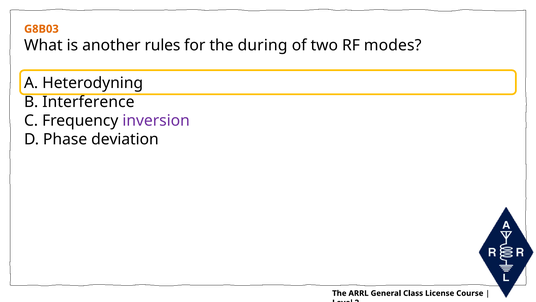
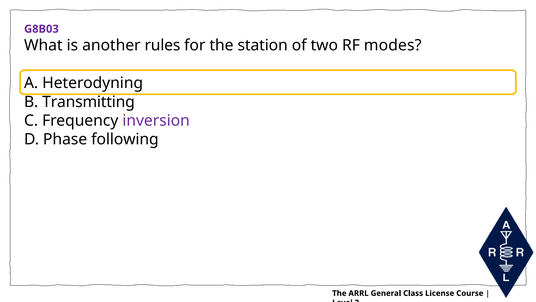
G8B03 colour: orange -> purple
during: during -> station
Interference: Interference -> Transmitting
deviation: deviation -> following
